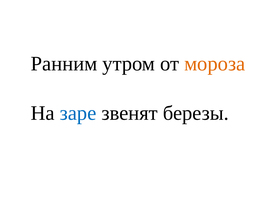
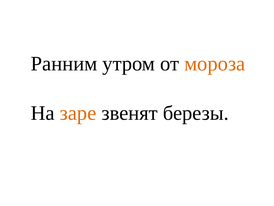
заре colour: blue -> orange
